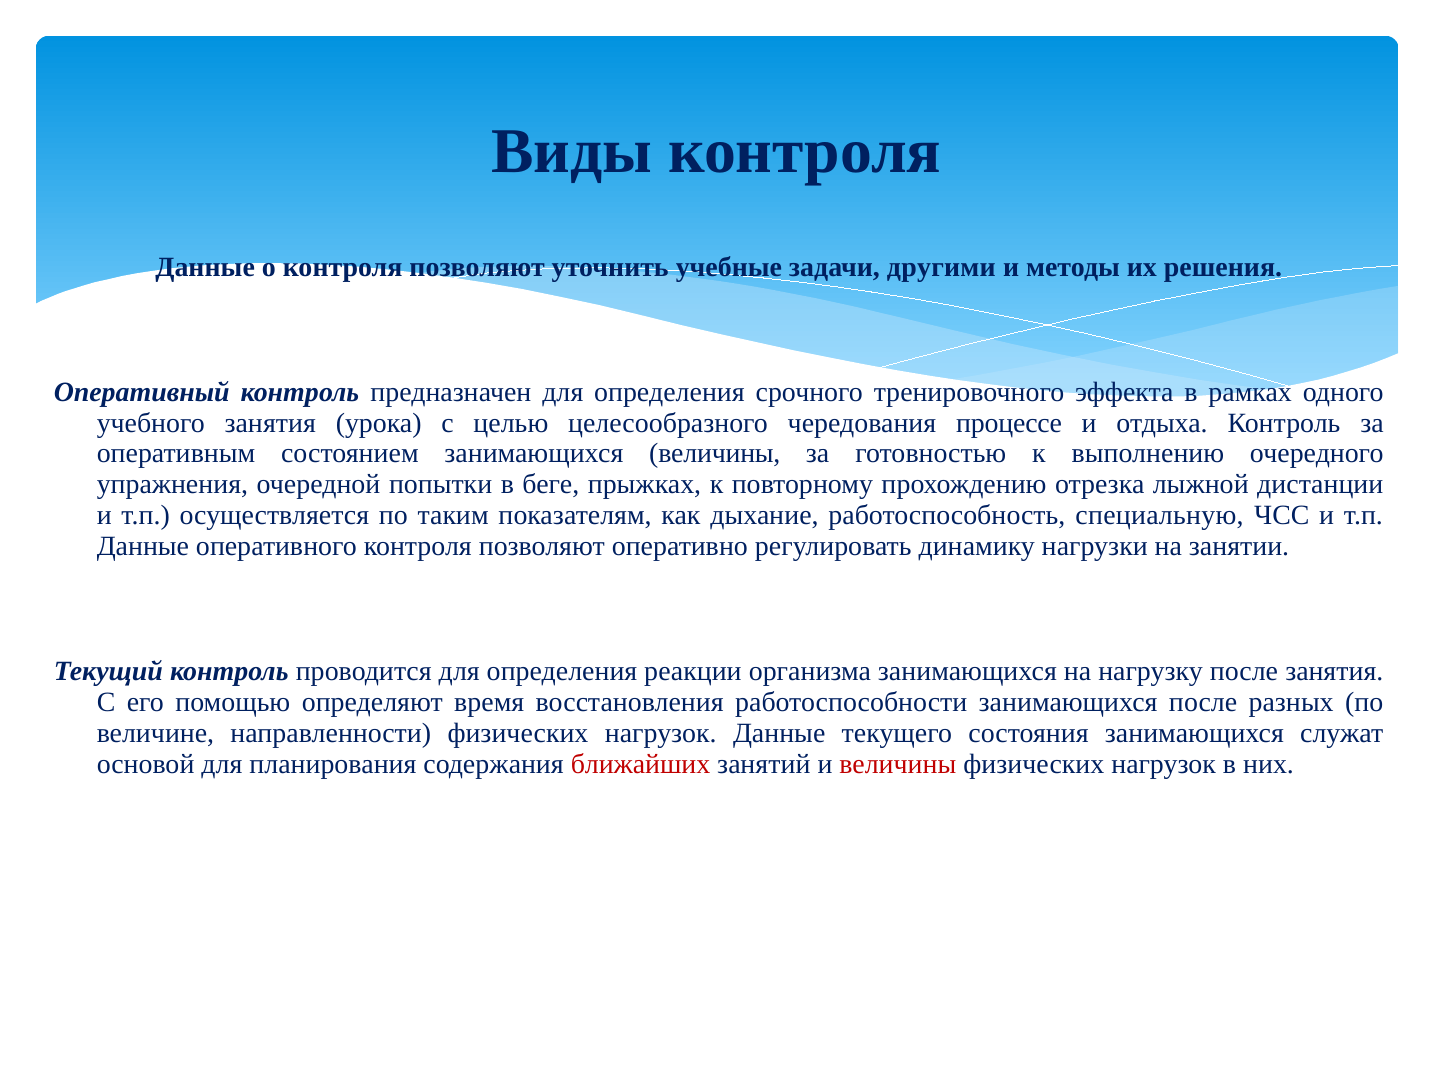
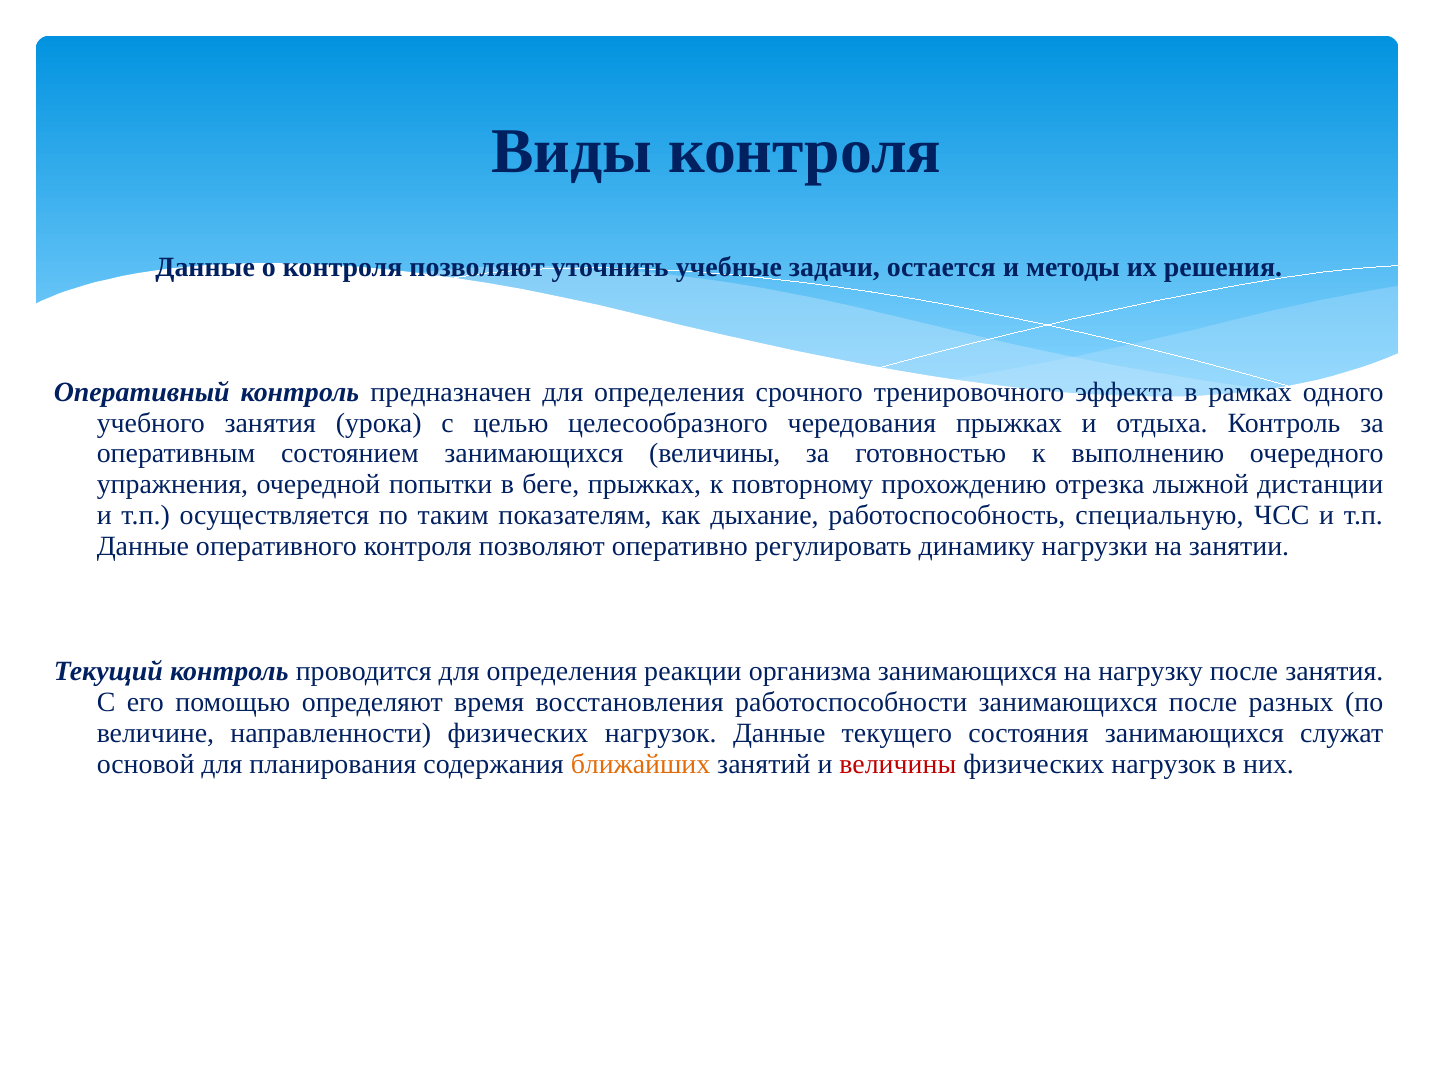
другими: другими -> остается
чередования процессе: процессе -> прыжках
ближайших colour: red -> orange
